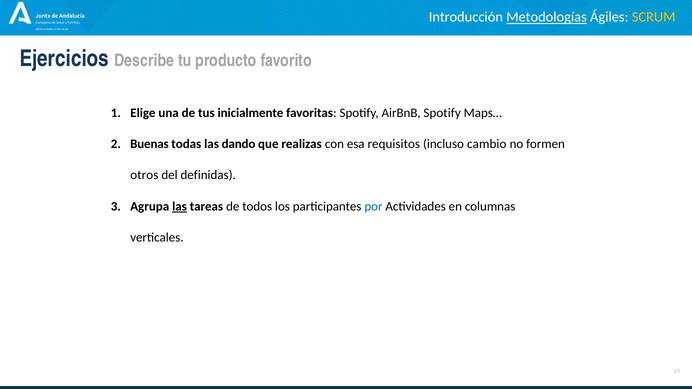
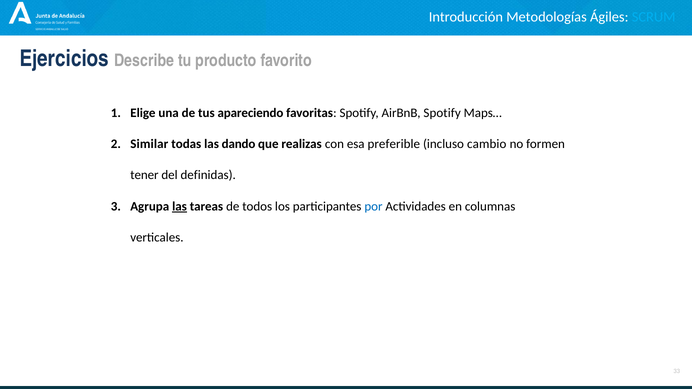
Metodologías underline: present -> none
SCRUM colour: yellow -> light blue
inicialmente: inicialmente -> apareciendo
Buenas: Buenas -> Similar
requisitos: requisitos -> preferible
otros: otros -> tener
